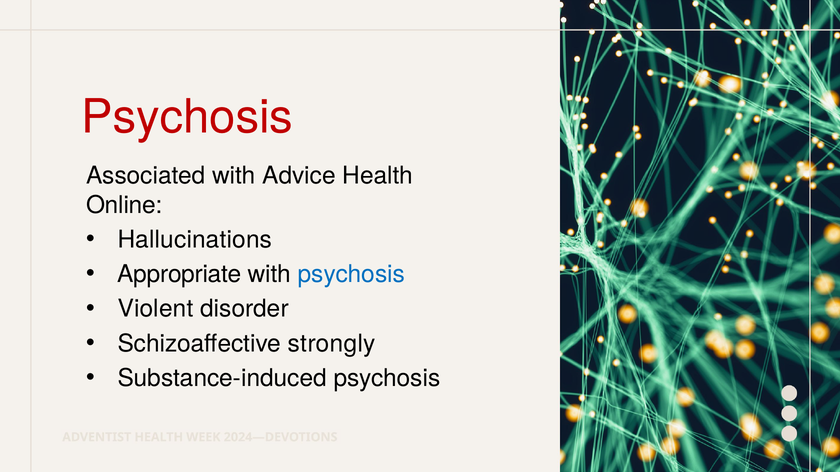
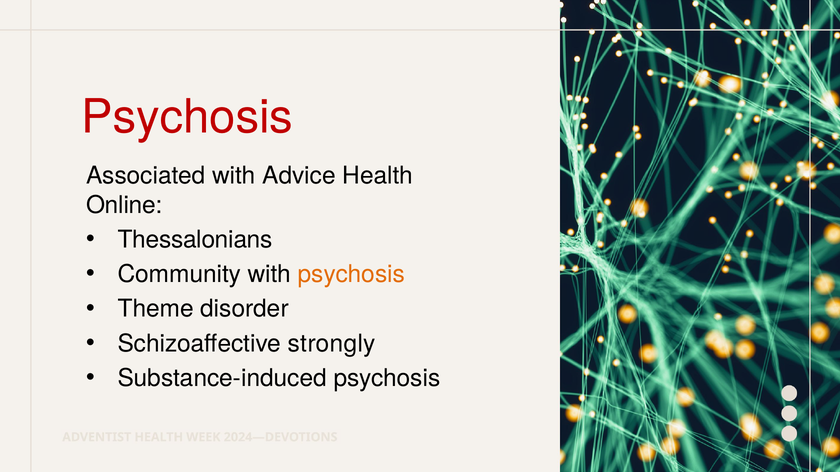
Hallucinations: Hallucinations -> Thessalonians
Appropriate: Appropriate -> Community
psychosis at (351, 275) colour: blue -> orange
Violent: Violent -> Theme
